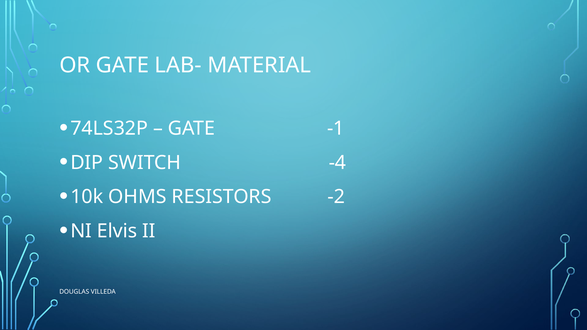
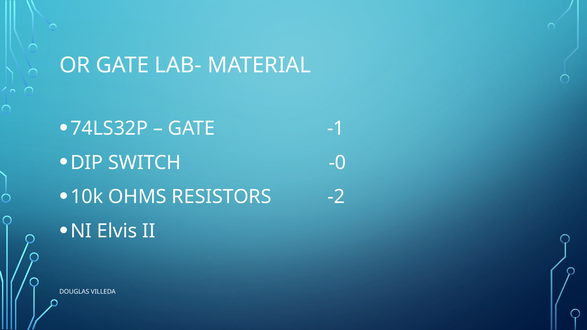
-4: -4 -> -0
